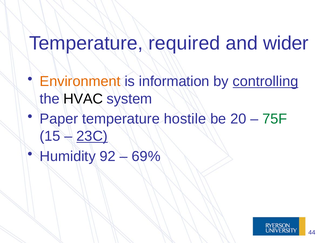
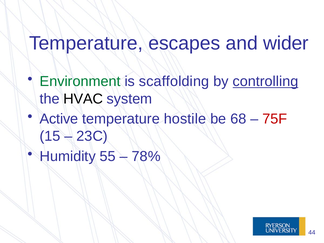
required: required -> escapes
Environment colour: orange -> green
information: information -> scaffolding
Paper: Paper -> Active
20: 20 -> 68
75F colour: green -> red
23C underline: present -> none
92: 92 -> 55
69%: 69% -> 78%
